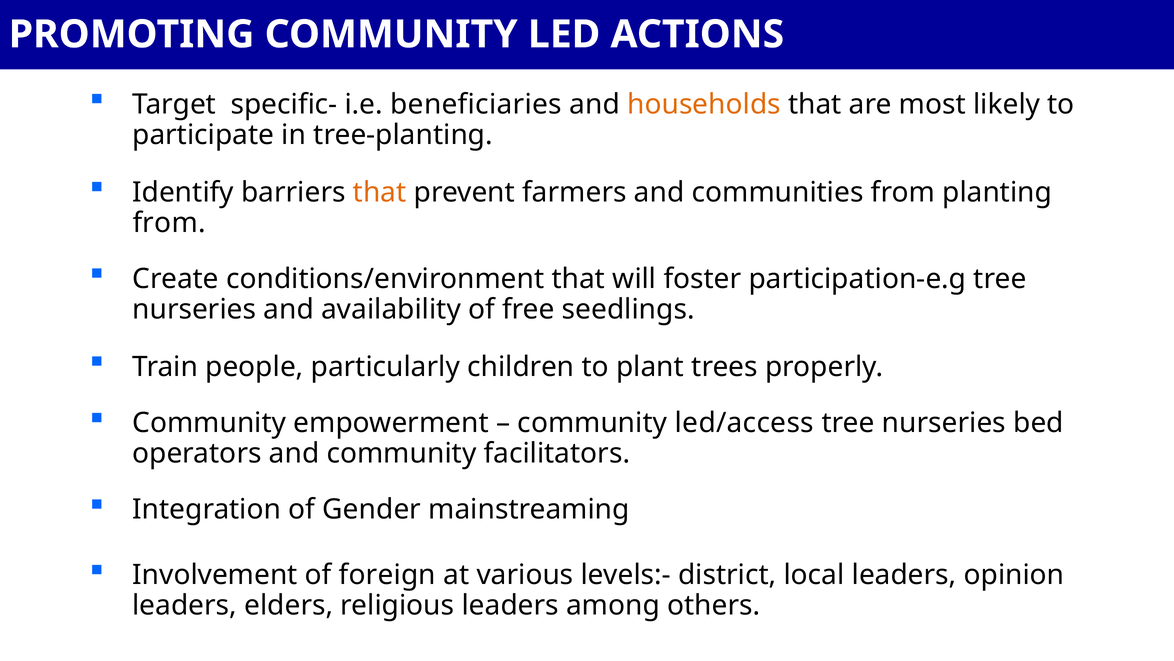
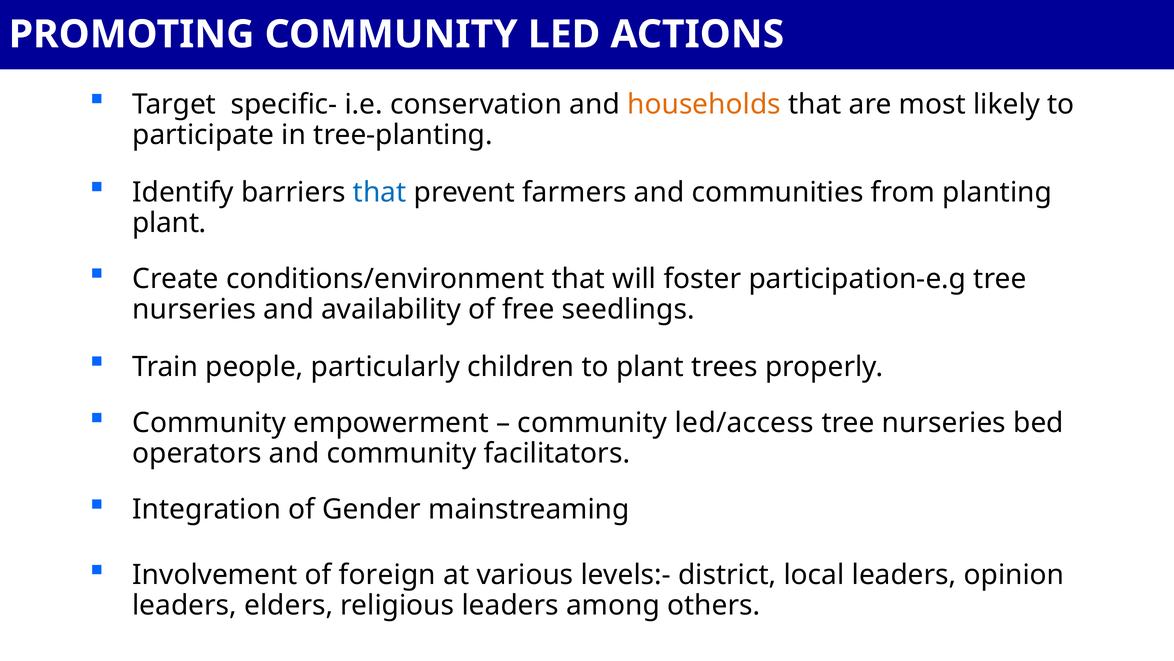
beneficiaries: beneficiaries -> conservation
that at (380, 192) colour: orange -> blue
from at (169, 223): from -> plant
